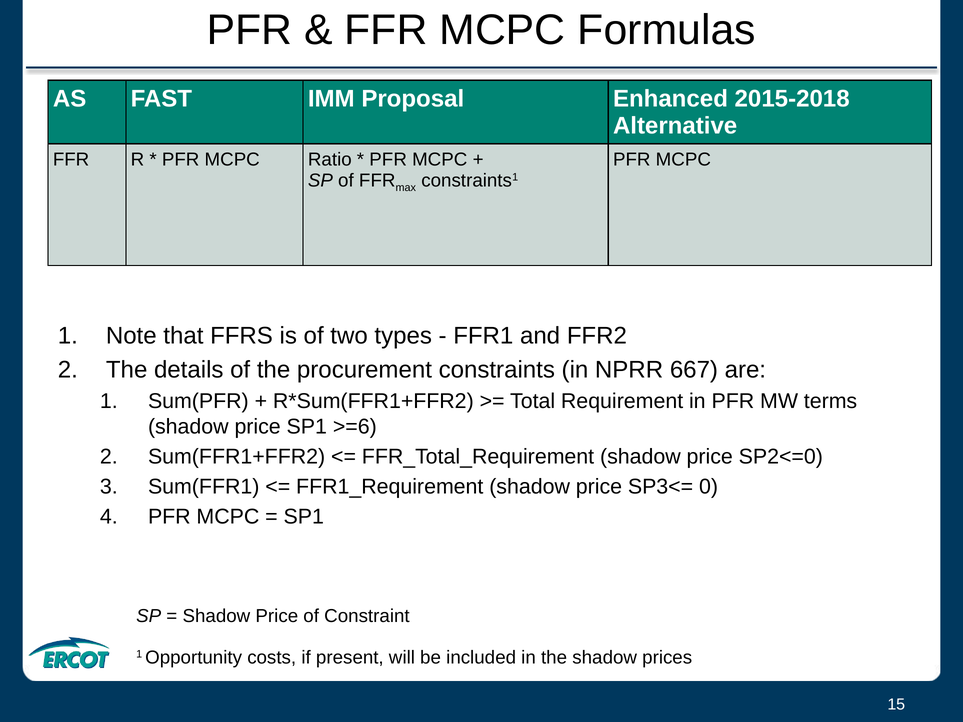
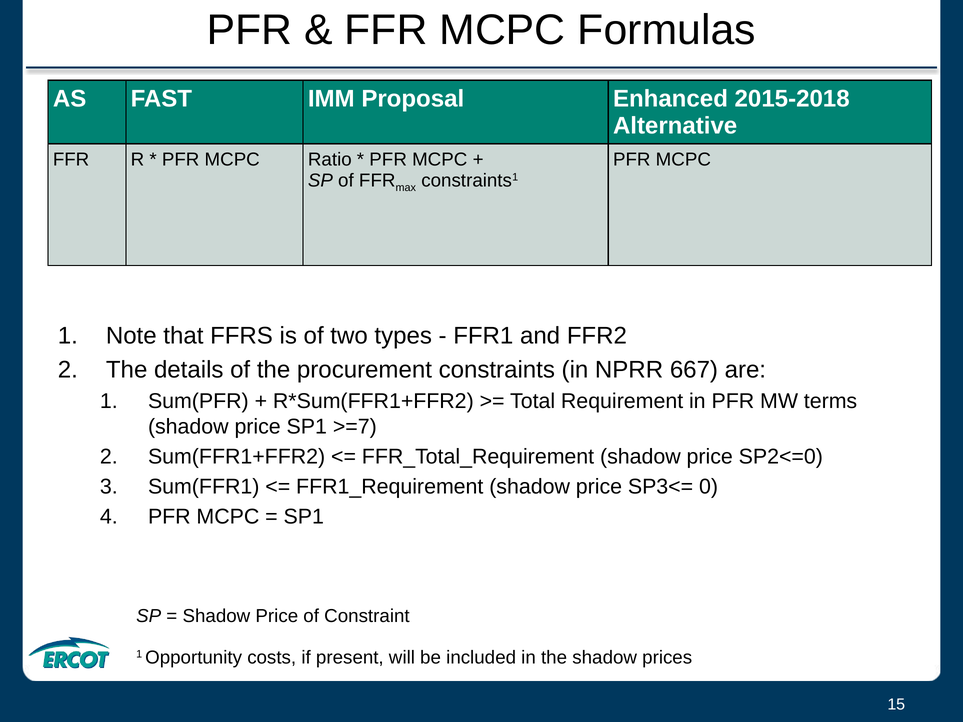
>=6: >=6 -> >=7
